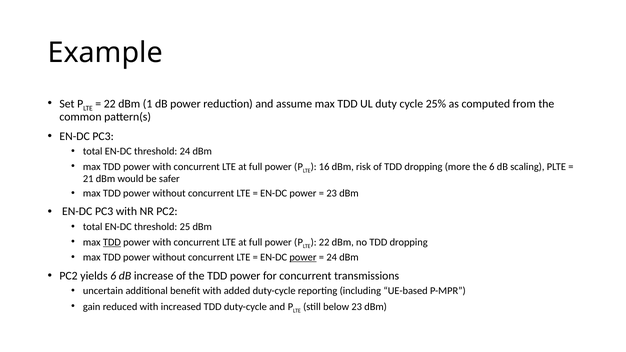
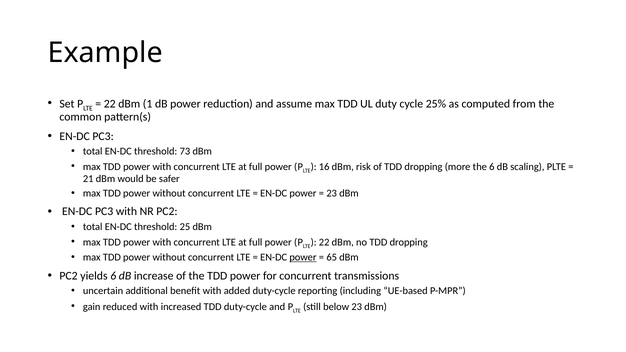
threshold 24: 24 -> 73
TDD at (112, 243) underline: present -> none
24 at (332, 257): 24 -> 65
